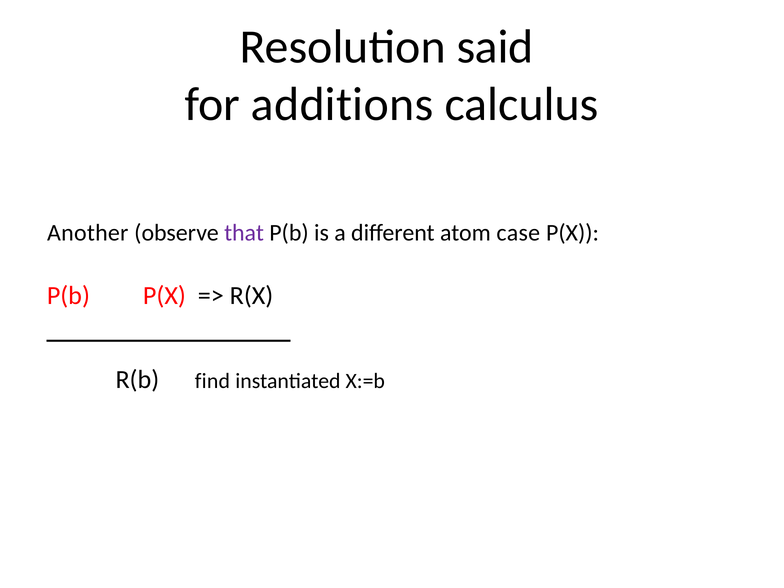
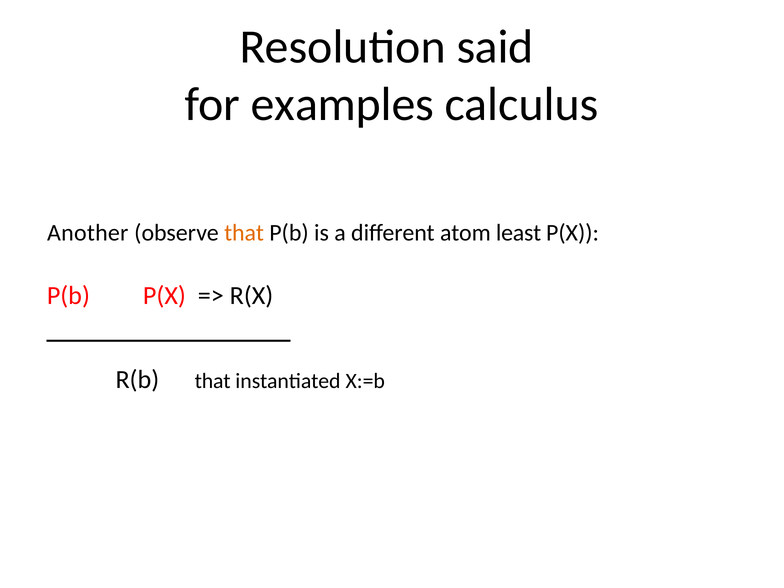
additions: additions -> examples
that at (244, 233) colour: purple -> orange
case: case -> least
R(b find: find -> that
